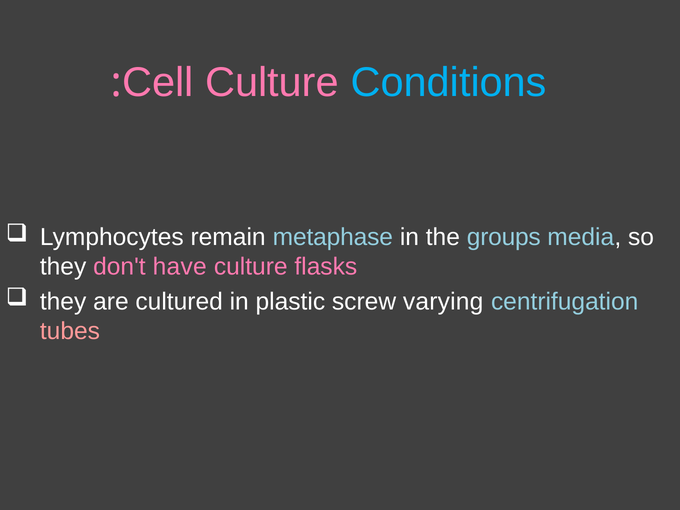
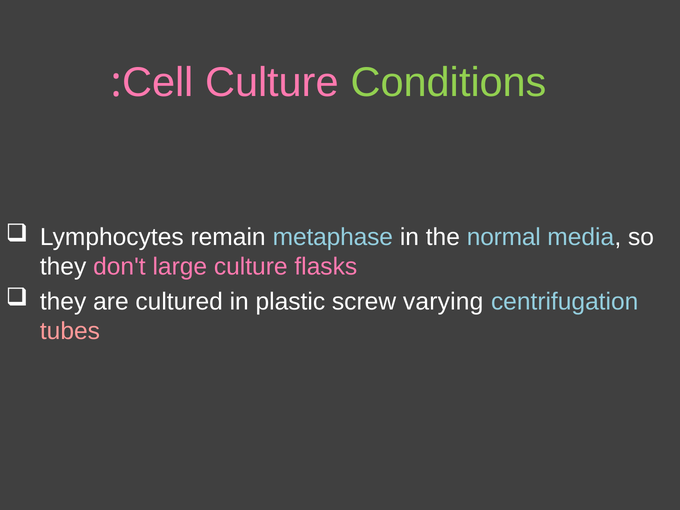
Conditions colour: light blue -> light green
groups: groups -> normal
have: have -> large
